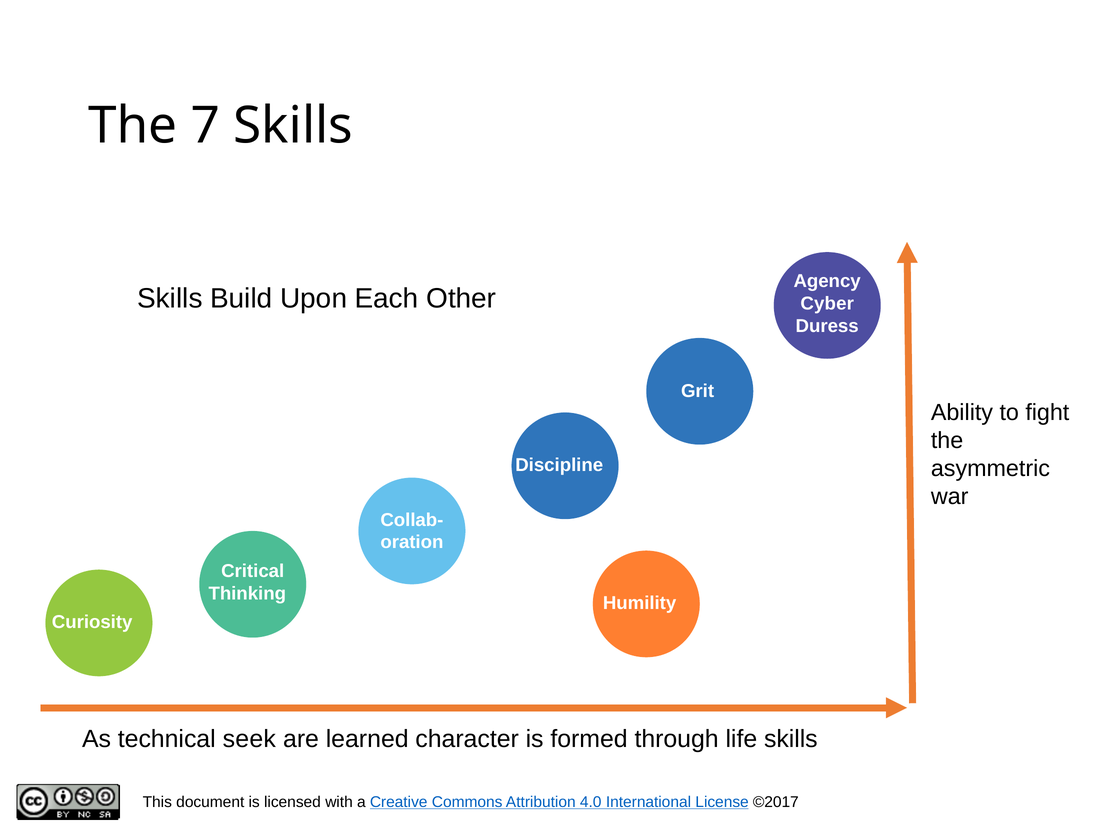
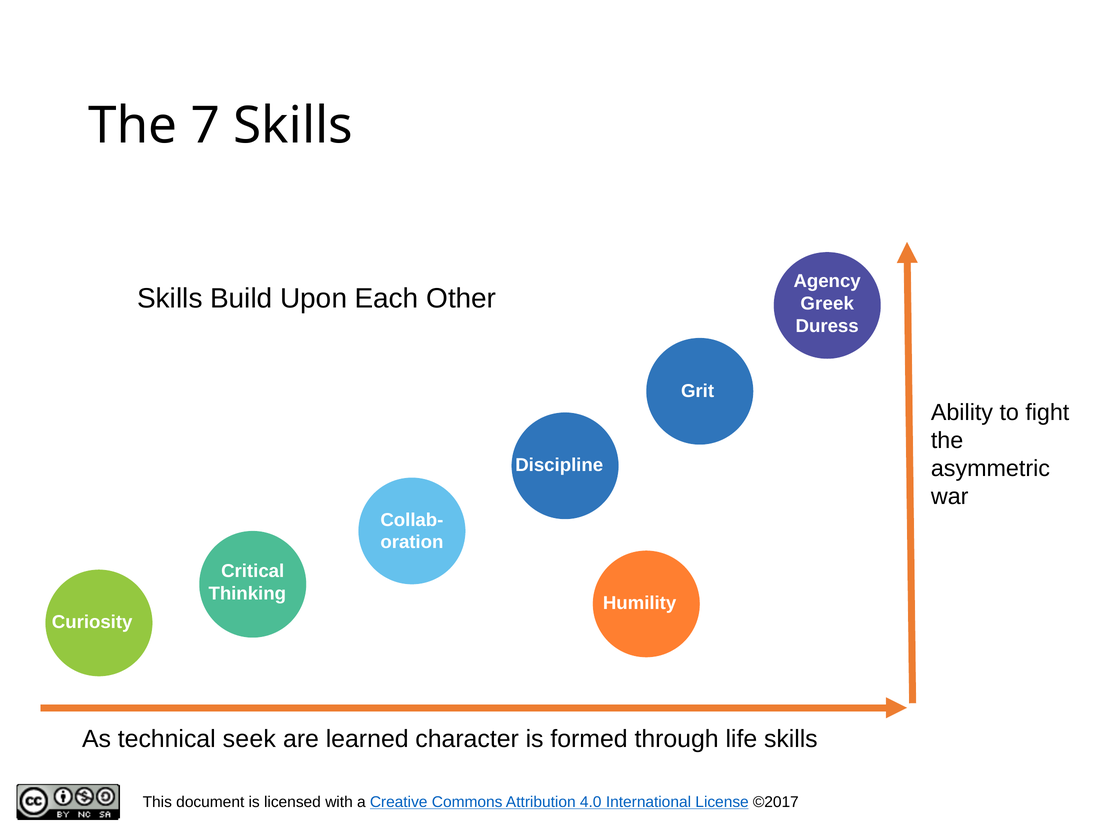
Cyber: Cyber -> Greek
